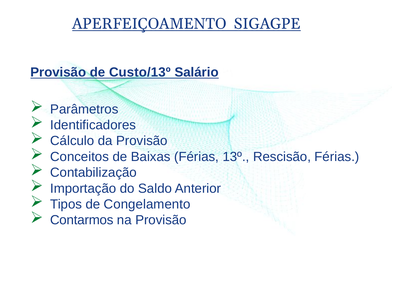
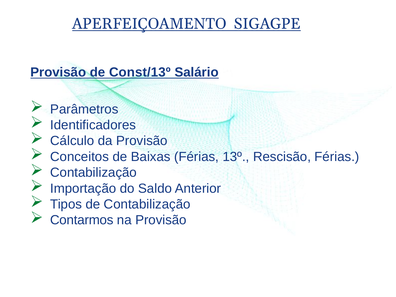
Custo/13º: Custo/13º -> Const/13º
de Congelamento: Congelamento -> Contabilização
